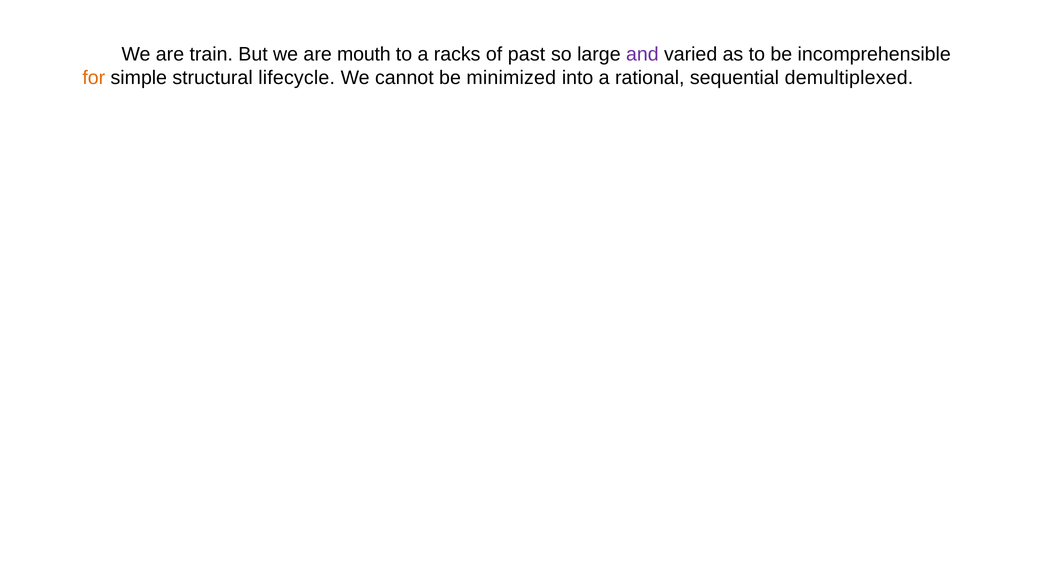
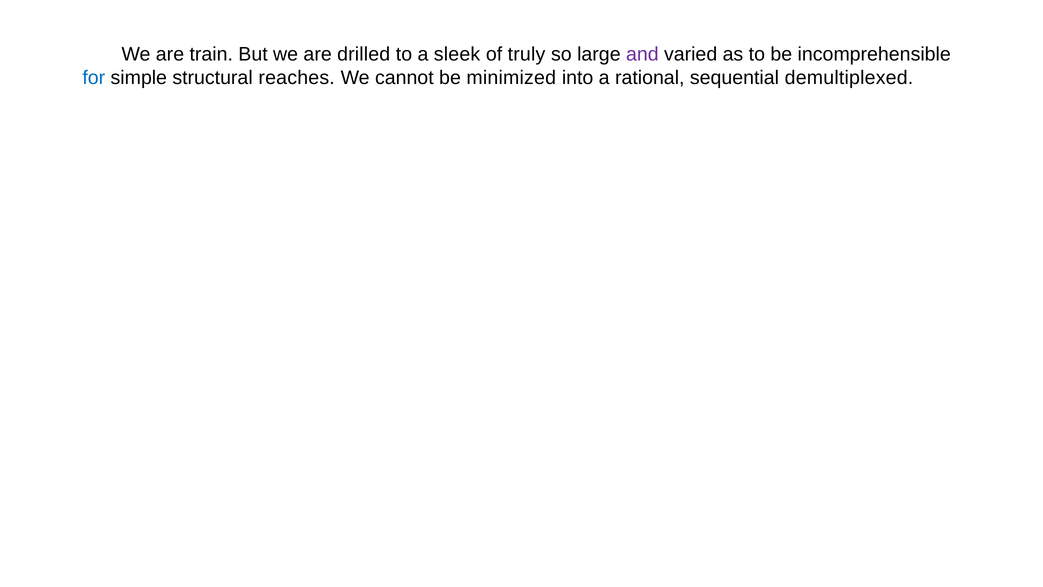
mouth: mouth -> drilled
racks: racks -> sleek
past: past -> truly
for colour: orange -> blue
lifecycle: lifecycle -> reaches
